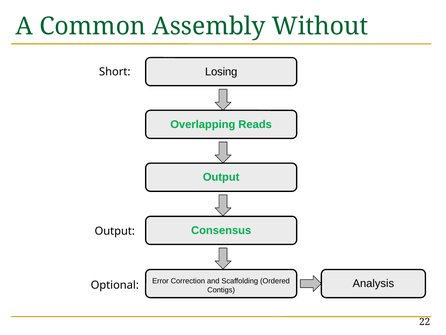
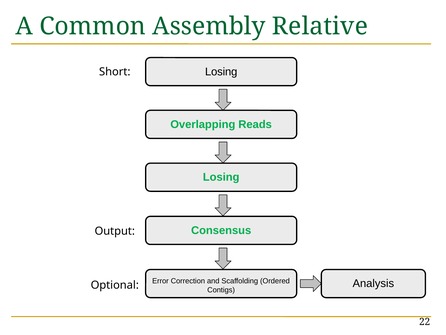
Without: Without -> Relative
Output at (221, 177): Output -> Losing
